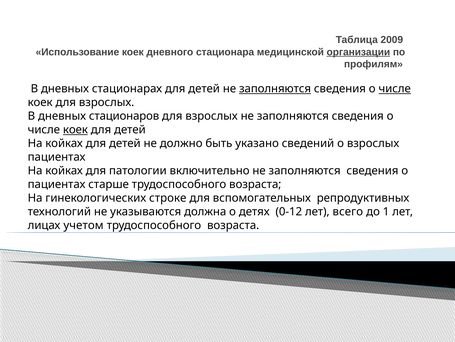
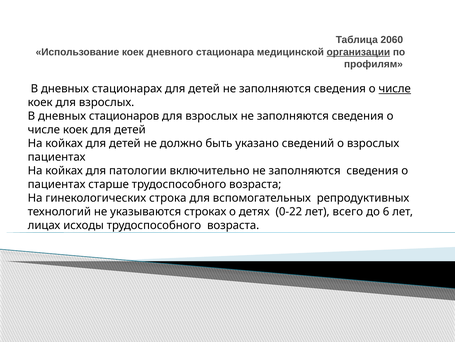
2009: 2009 -> 2060
заполняются at (275, 89) underline: present -> none
коек at (75, 130) underline: present -> none
строке: строке -> строка
должна: должна -> строках
0-12: 0-12 -> 0-22
1: 1 -> 6
учетом: учетом -> исходы
